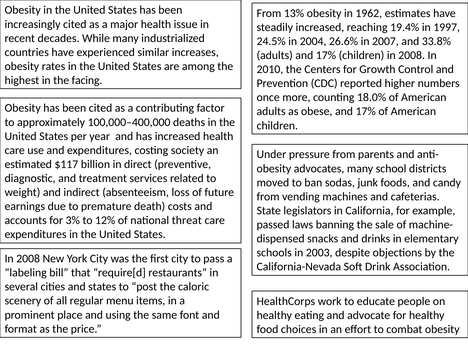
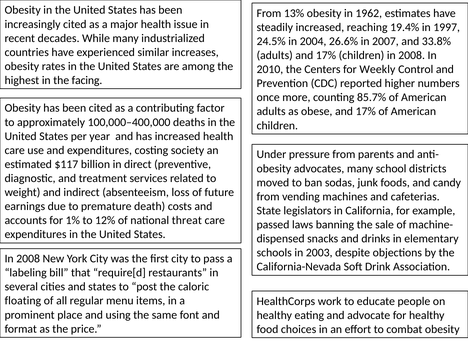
Growth: Growth -> Weekly
18.0%: 18.0% -> 85.7%
3%: 3% -> 1%
scenery: scenery -> floating
